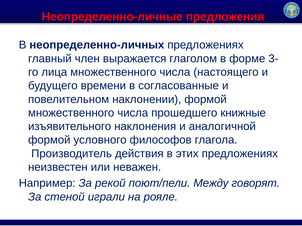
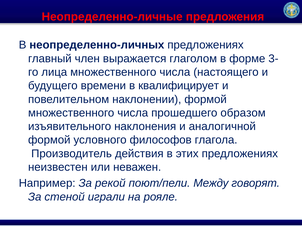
согласованные: согласованные -> квалифицирует
книжные: книжные -> образом
